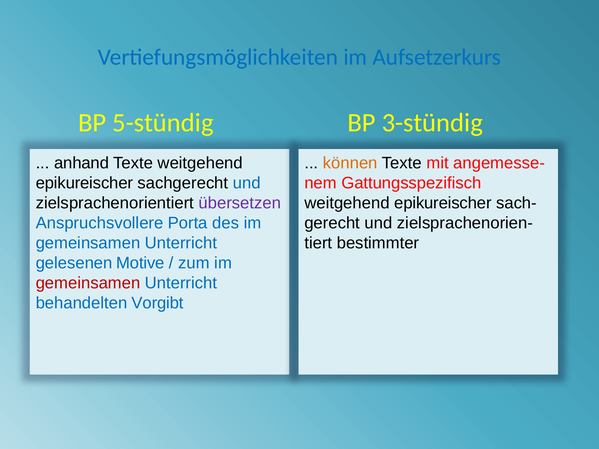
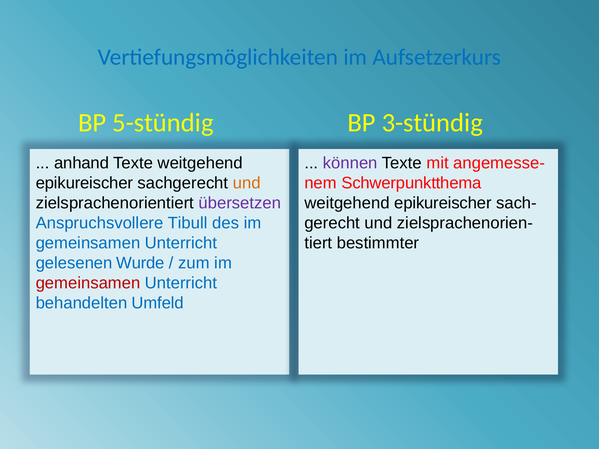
können colour: orange -> purple
und at (247, 183) colour: blue -> orange
Gattungsspezifisch: Gattungsspezifisch -> Schwerpunktthema
Porta: Porta -> Tibull
Motive: Motive -> Wurde
Vorgibt: Vorgibt -> Umfeld
